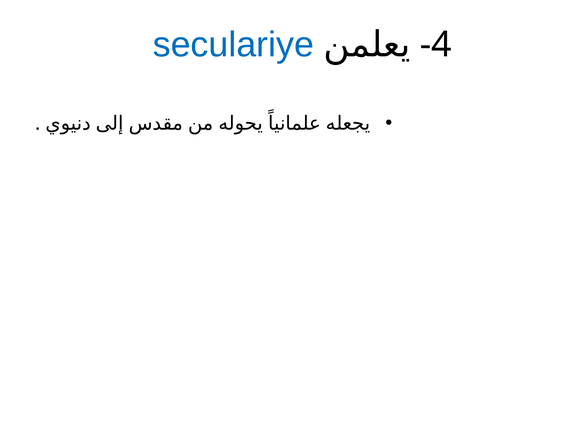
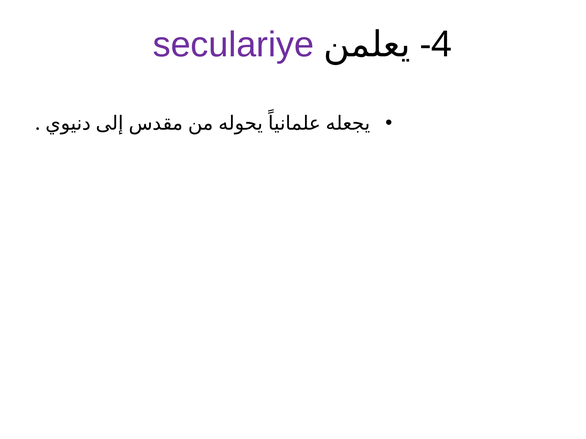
seculariye colour: blue -> purple
